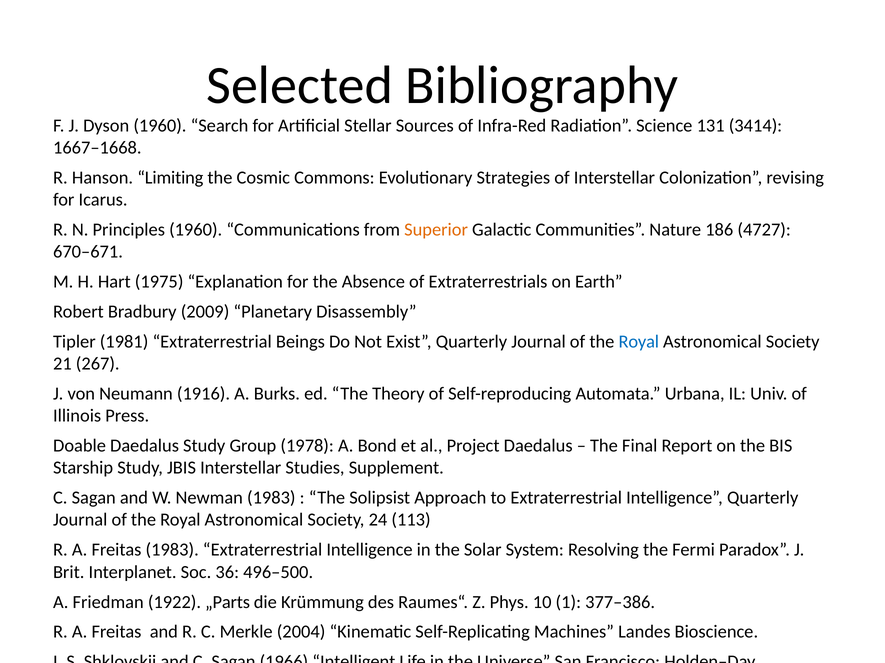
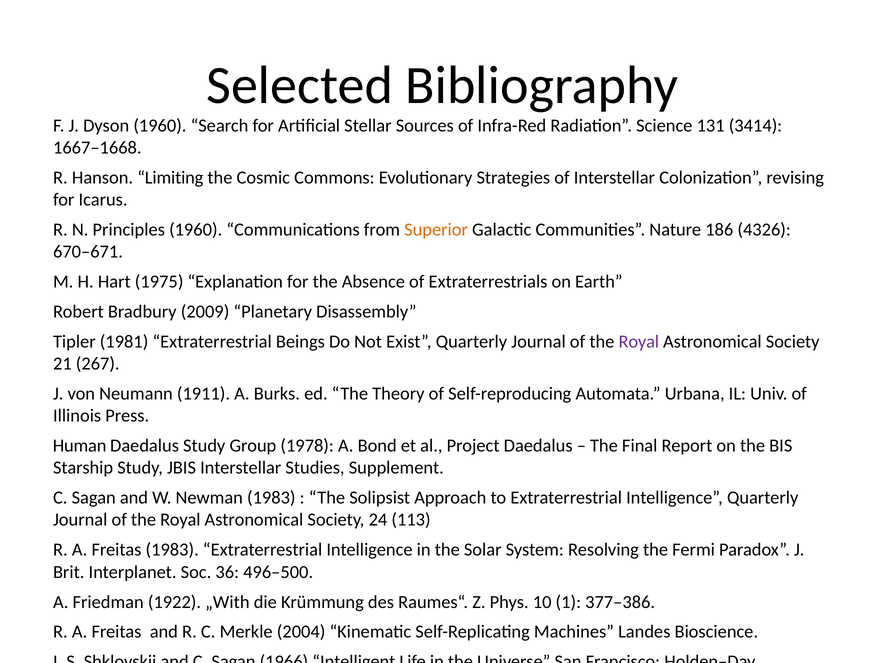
4727: 4727 -> 4326
Royal at (639, 342) colour: blue -> purple
1916: 1916 -> 1911
Doable: Doable -> Human
„Parts: „Parts -> „With
